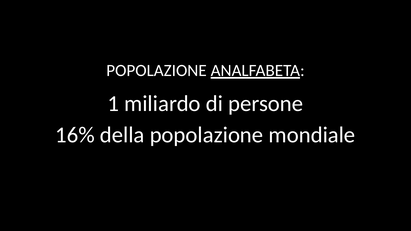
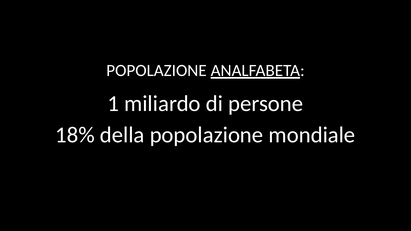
16%: 16% -> 18%
